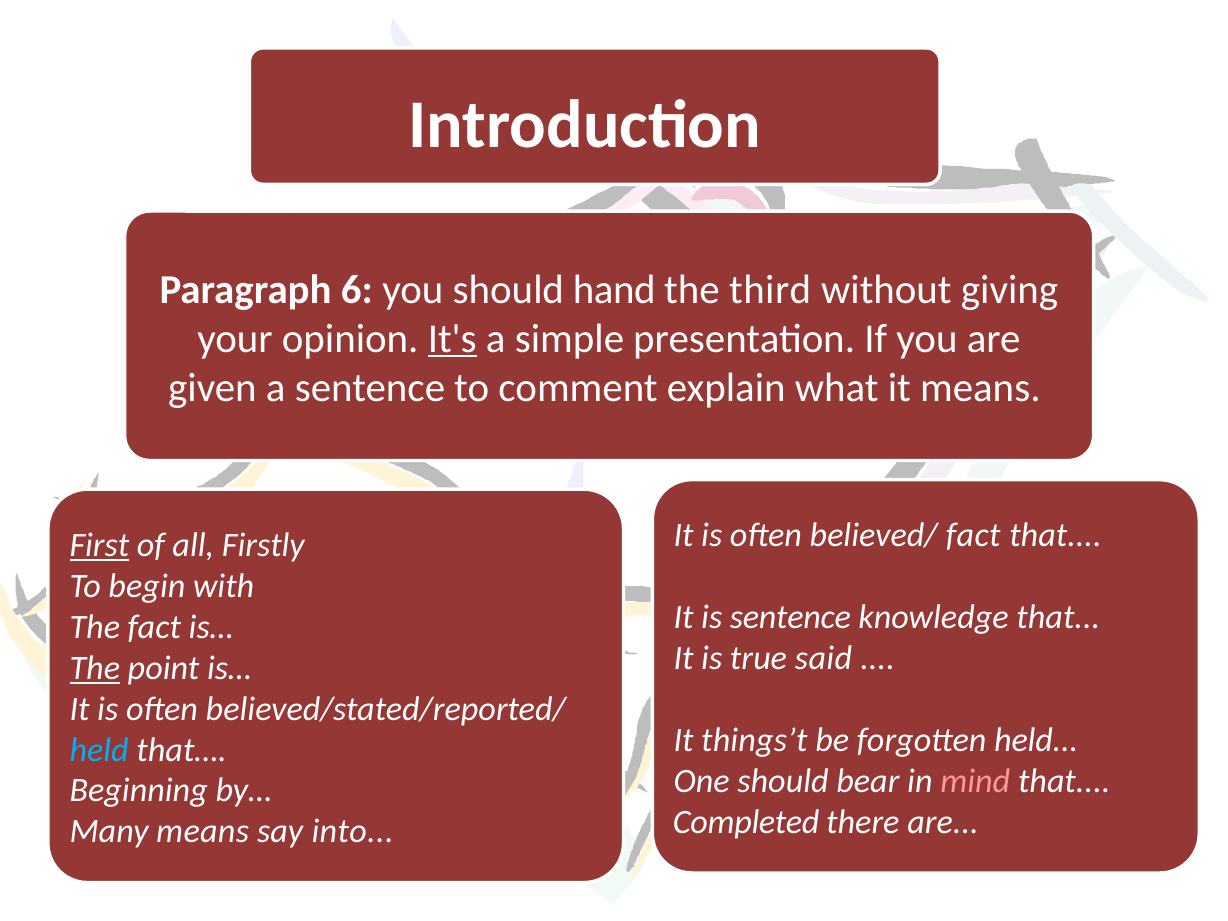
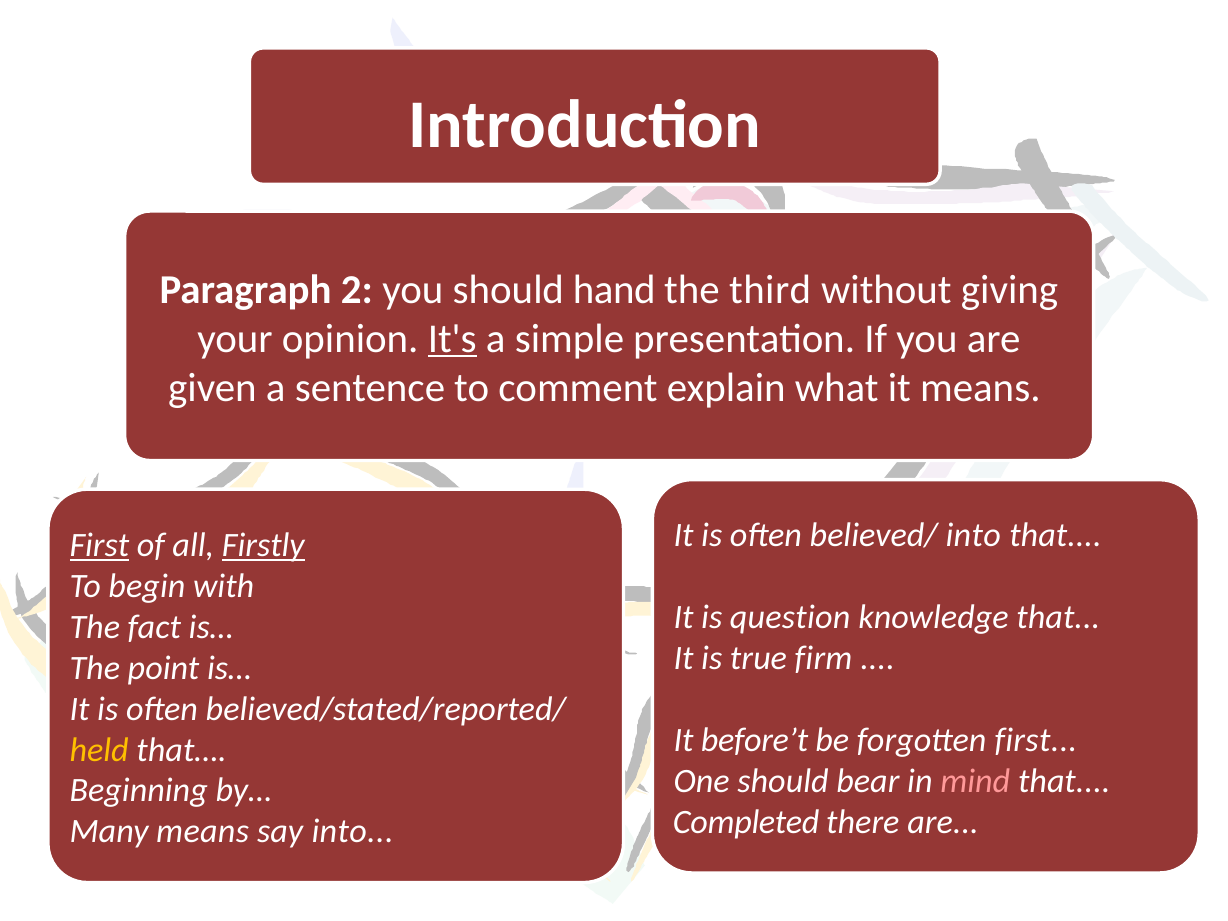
6: 6 -> 2
believed/ fact: fact -> into
Firstly underline: none -> present
is sentence: sentence -> question
said: said -> firm
The at (95, 668) underline: present -> none
things’t: things’t -> before’t
forgotten held: held -> first
held at (99, 750) colour: light blue -> yellow
